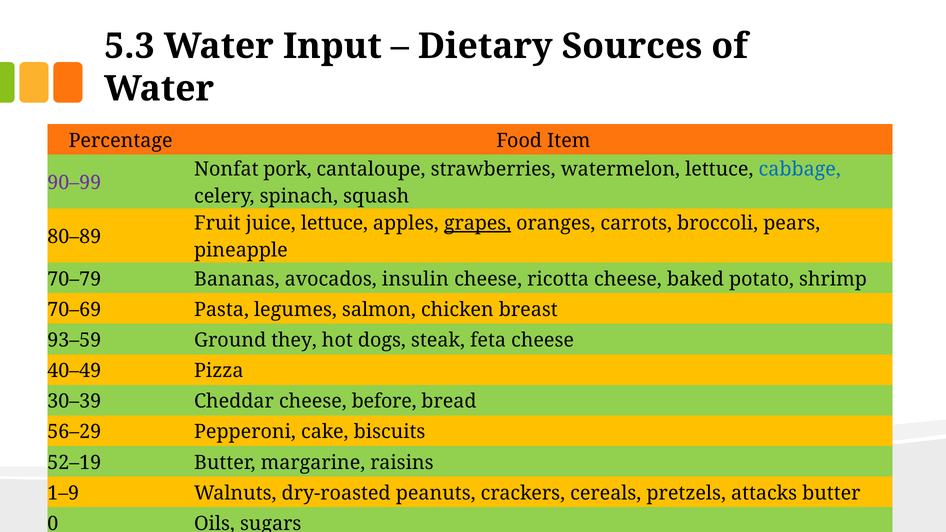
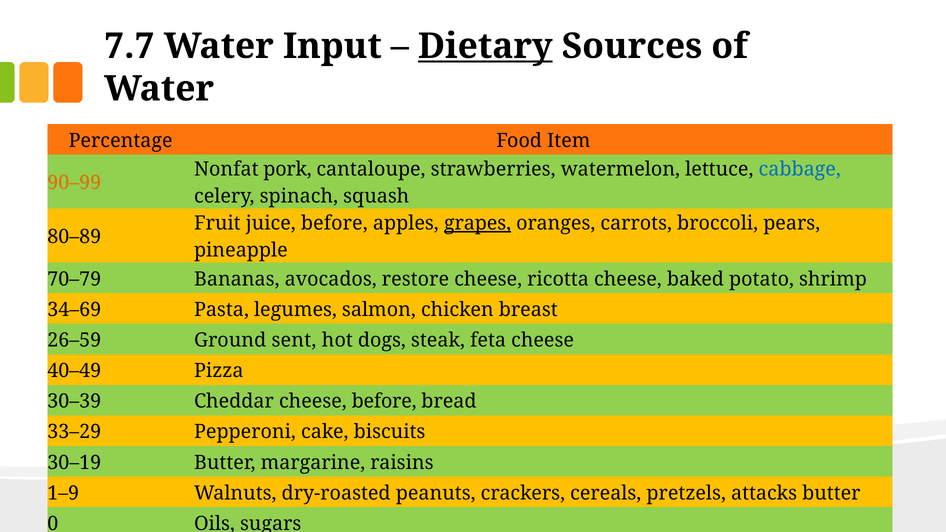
5.3: 5.3 -> 7.7
Dietary underline: none -> present
90–99 colour: purple -> orange
juice lettuce: lettuce -> before
insulin: insulin -> restore
70–69: 70–69 -> 34–69
93–59: 93–59 -> 26–59
they: they -> sent
56–29: 56–29 -> 33–29
52–19: 52–19 -> 30–19
